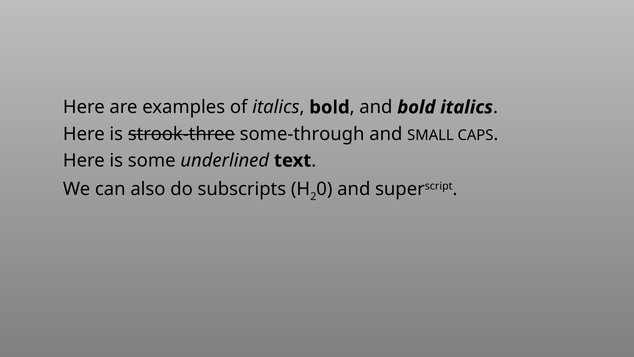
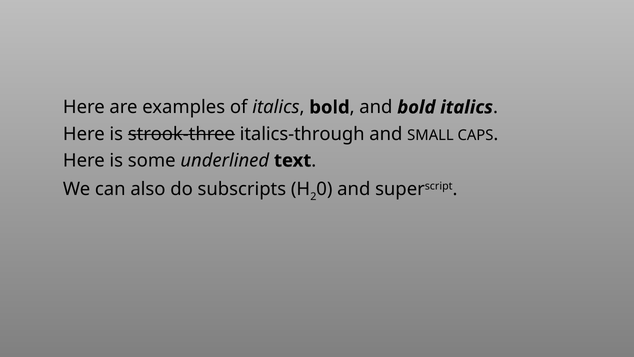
some-through: some-through -> italics-through
